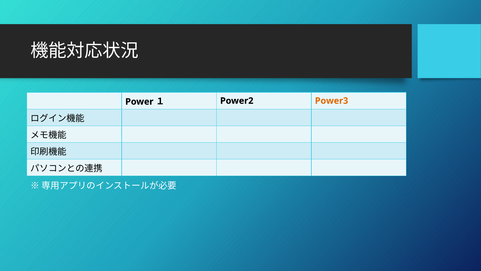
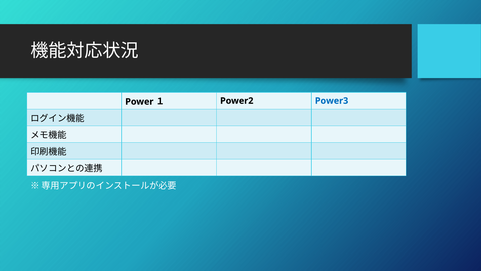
Power3 colour: orange -> blue
